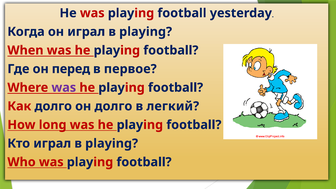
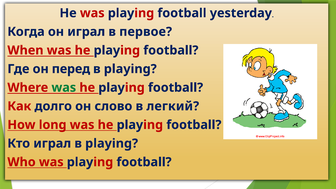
он играл в playing: playing -> первое
первое at (130, 69): первое -> playing
was at (64, 88) colour: purple -> green
он долго: долго -> слово
